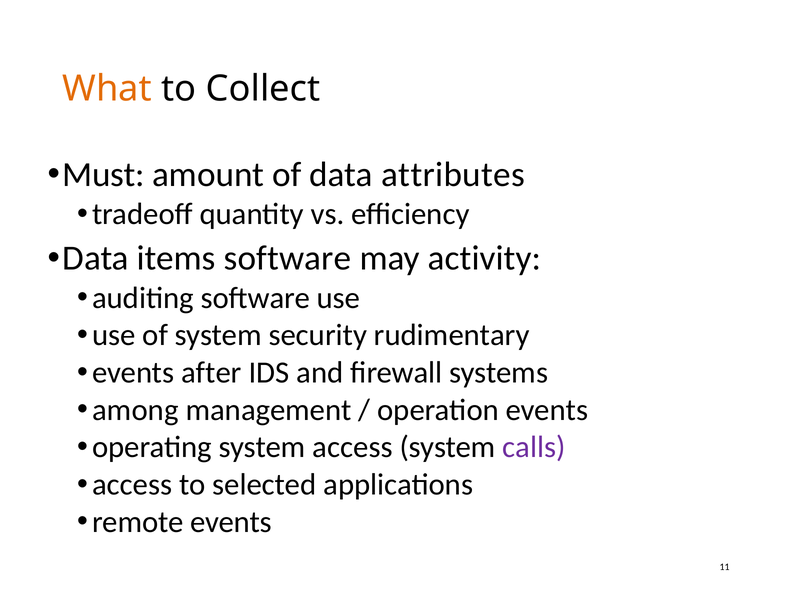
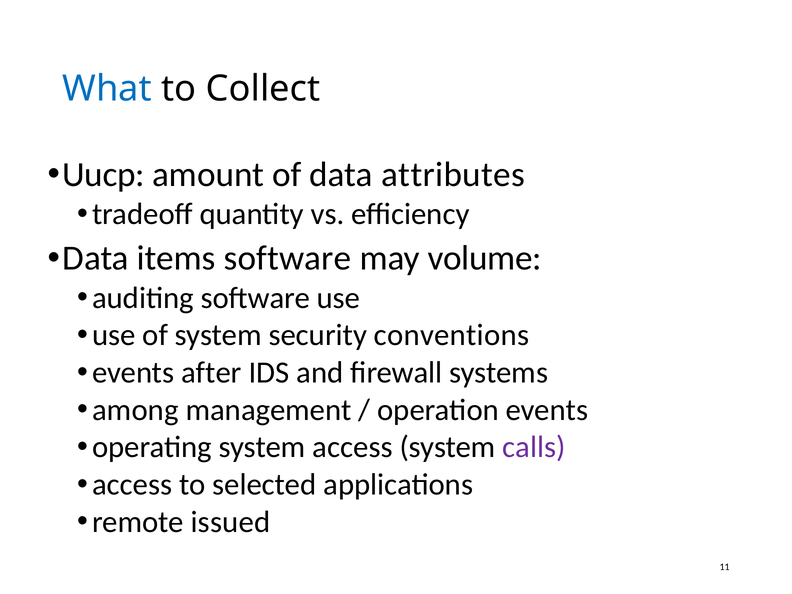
What colour: orange -> blue
Must: Must -> Uucp
activity: activity -> volume
rudimentary: rudimentary -> conventions
remote events: events -> issued
